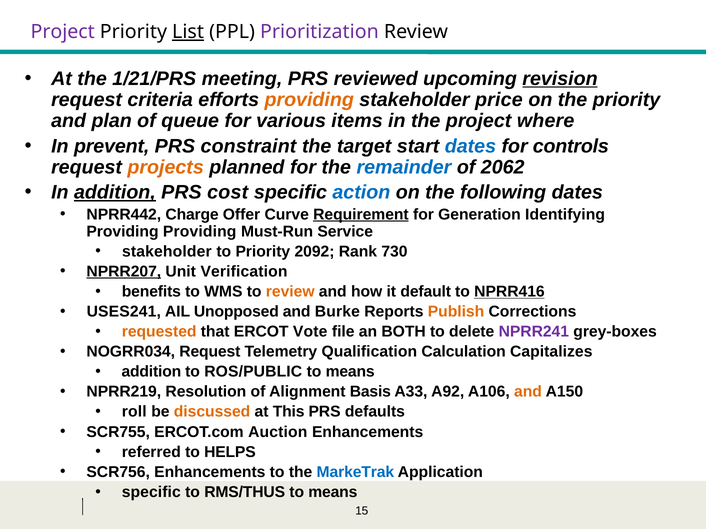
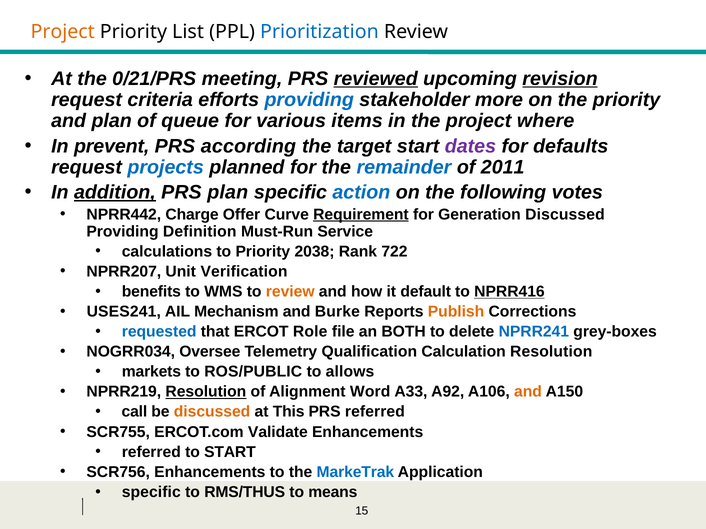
Project at (63, 32) colour: purple -> orange
List underline: present -> none
Prioritization colour: purple -> blue
1/21/PRS: 1/21/PRS -> 0/21/PRS
reviewed underline: none -> present
providing at (309, 100) colour: orange -> blue
price: price -> more
constraint: constraint -> according
dates at (470, 146) colour: blue -> purple
controls: controls -> defaults
projects colour: orange -> blue
2062: 2062 -> 2011
PRS cost: cost -> plan
following dates: dates -> votes
Generation Identifying: Identifying -> Discussed
Providing Providing: Providing -> Definition
stakeholder at (167, 252): stakeholder -> calculations
2092: 2092 -> 2038
730: 730 -> 722
NPRR207 underline: present -> none
Unopposed: Unopposed -> Mechanism
requested colour: orange -> blue
Vote: Vote -> Role
NPRR241 colour: purple -> blue
NOGRR034 Request: Request -> Oversee
Calculation Capitalizes: Capitalizes -> Resolution
addition at (151, 372): addition -> markets
means at (350, 372): means -> allows
Resolution at (206, 392) underline: none -> present
Basis: Basis -> Word
roll: roll -> call
PRS defaults: defaults -> referred
Auction: Auction -> Validate
to HELPS: HELPS -> START
